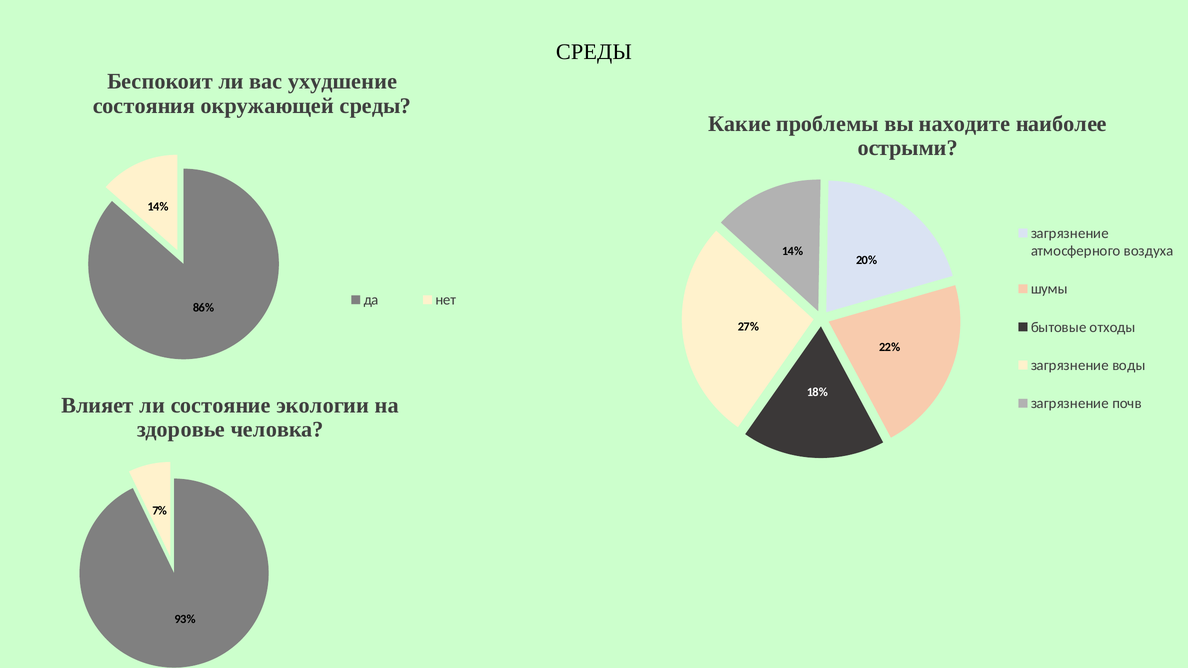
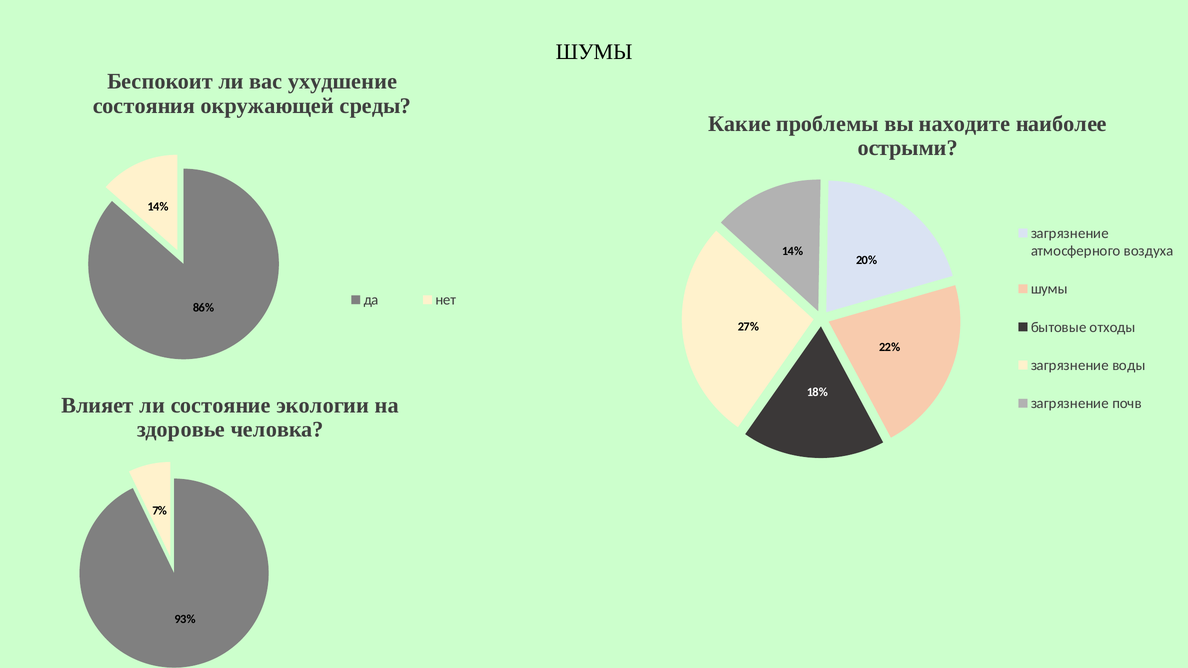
СРЕДЫ at (594, 52): СРЕДЫ -> ШУМЫ
